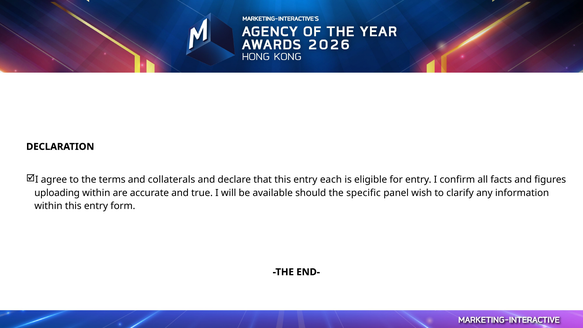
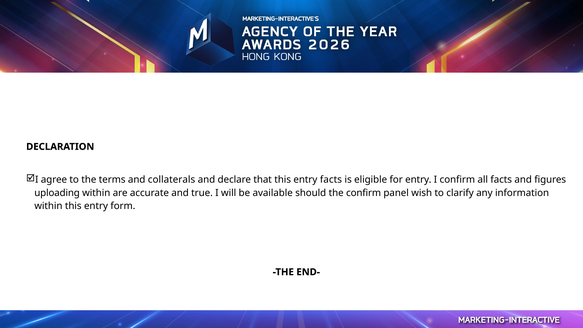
entry each: each -> facts
the specific: specific -> confirm
